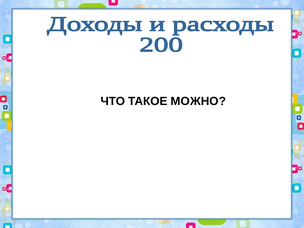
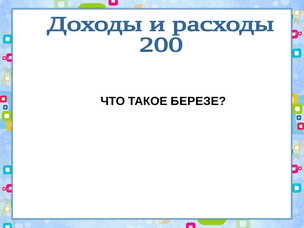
МОЖНО: МОЖНО -> БЕРЕЗЕ
